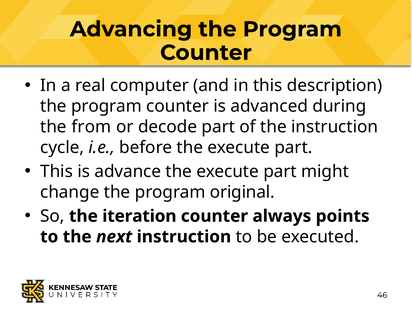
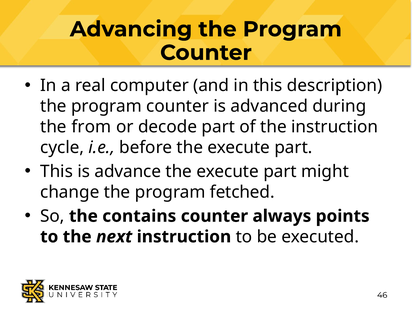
original: original -> fetched
iteration: iteration -> contains
